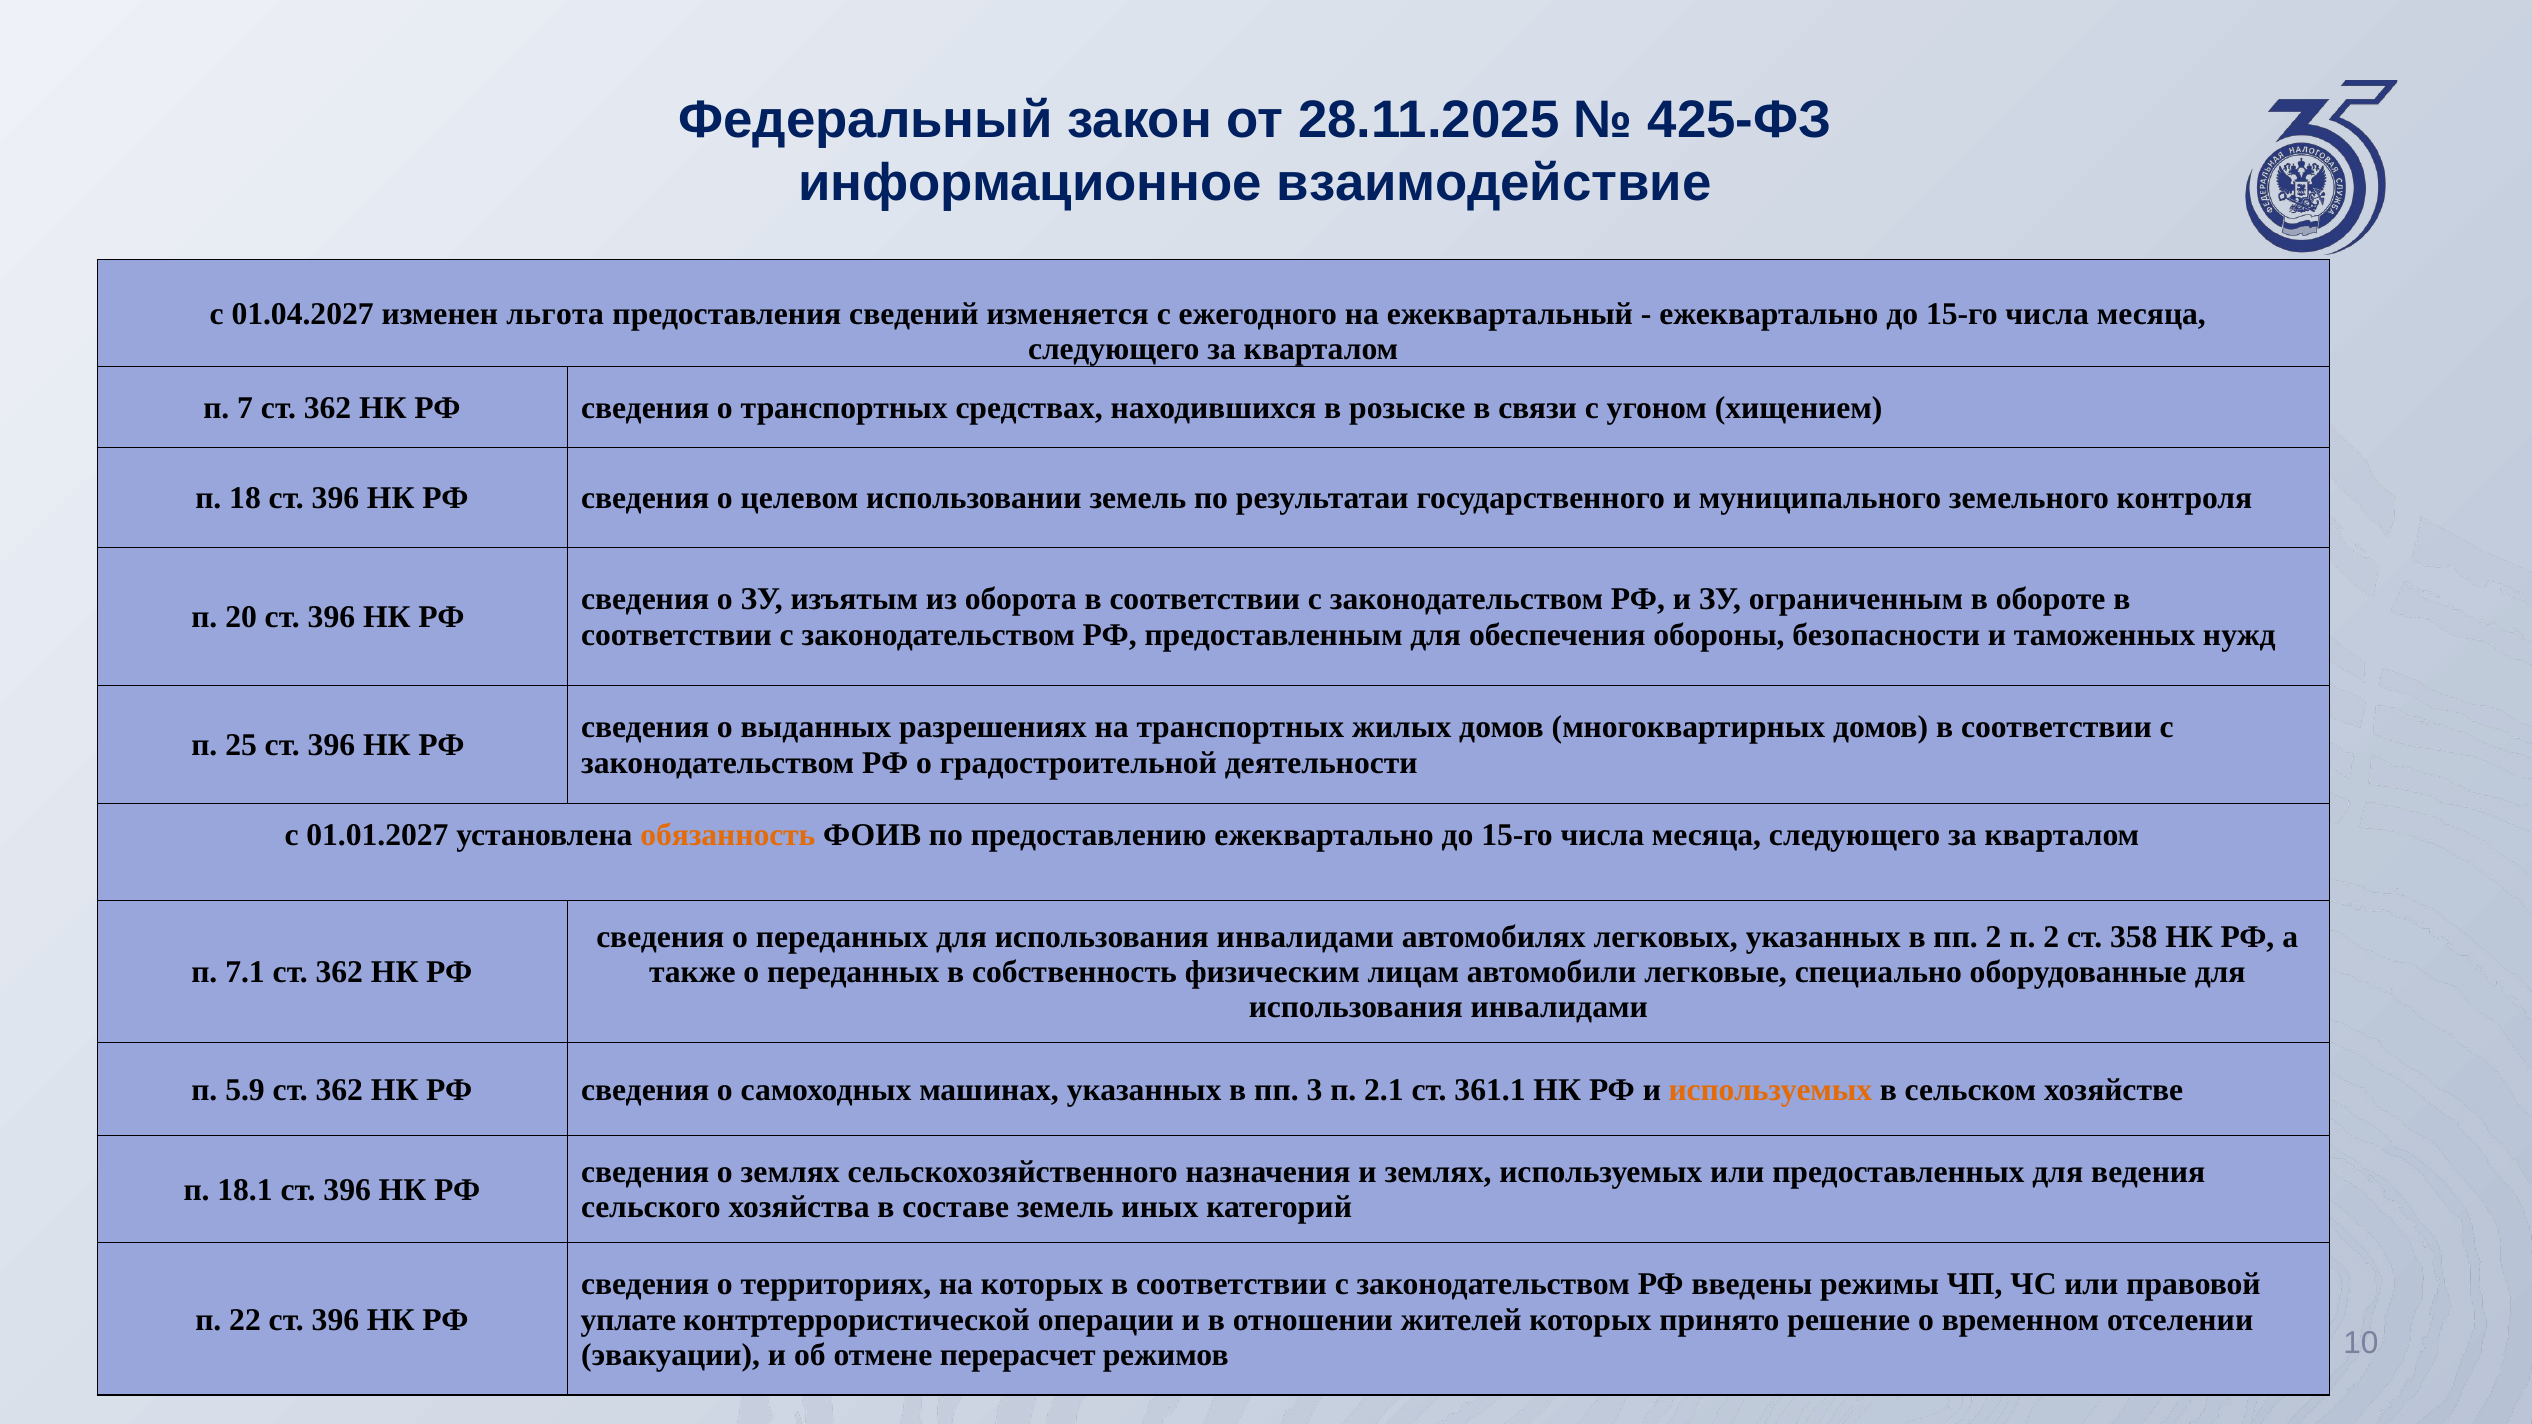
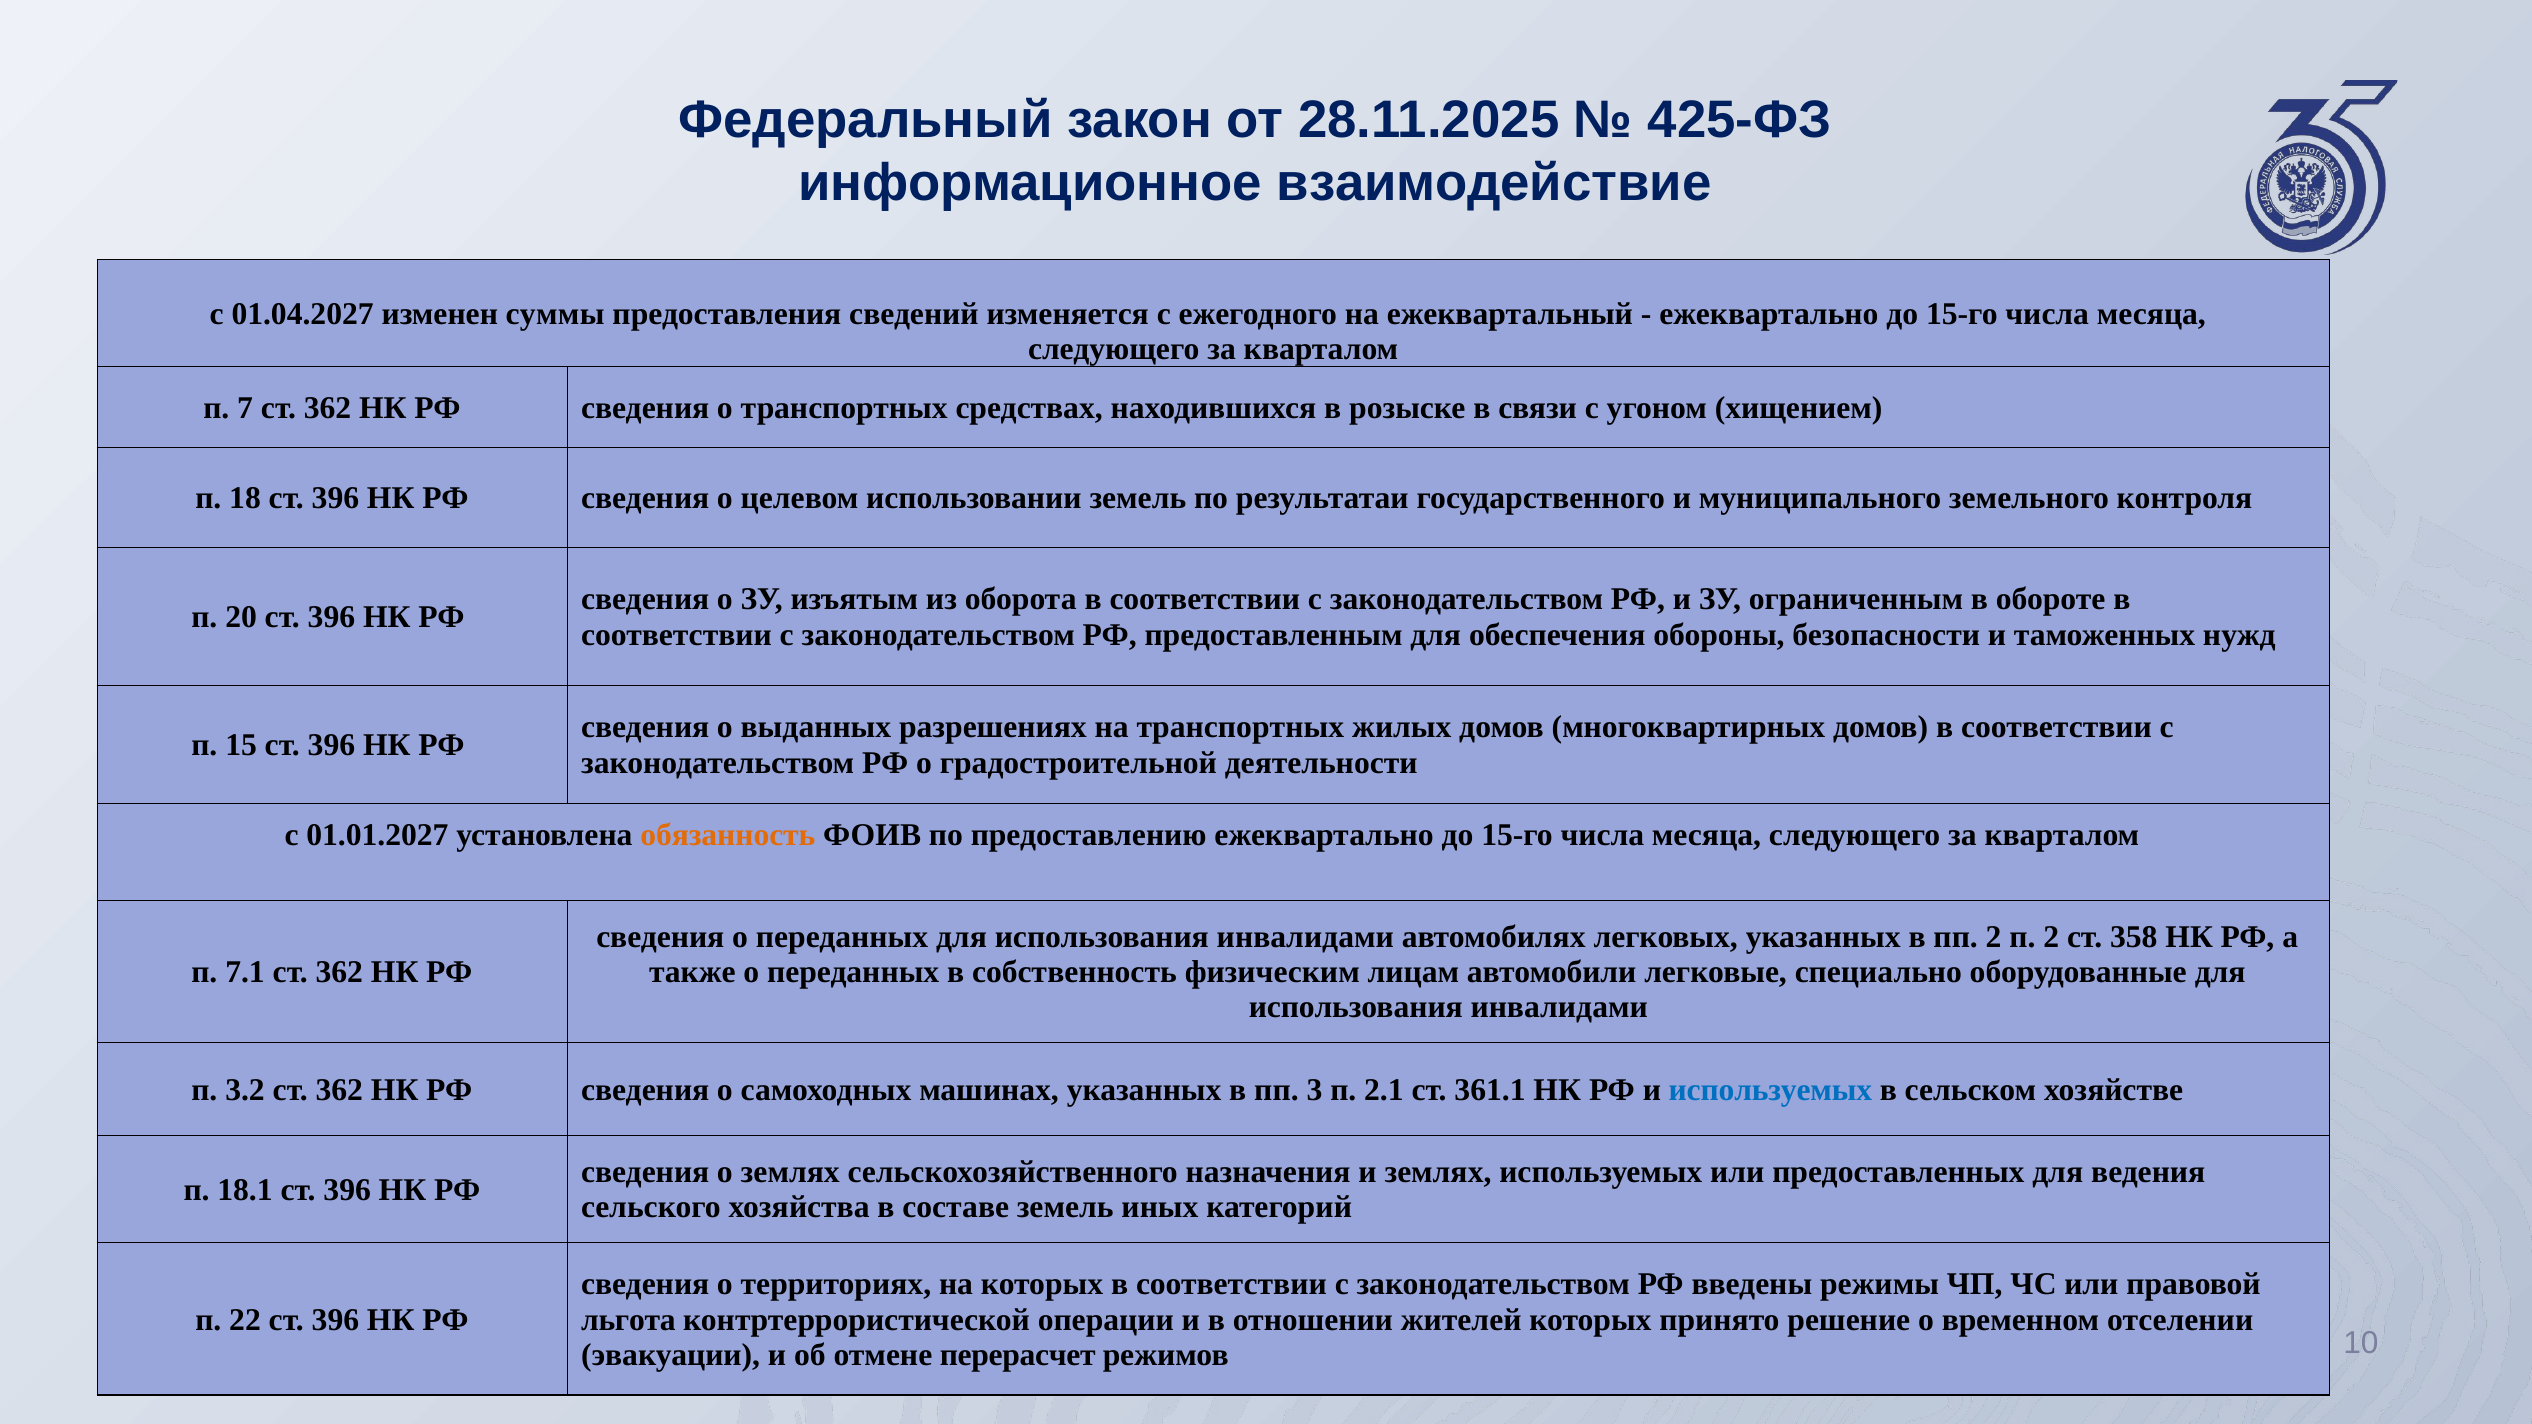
льгота: льгота -> суммы
25: 25 -> 15
5.9: 5.9 -> 3.2
используемых at (1770, 1090) colour: orange -> blue
уплате: уплате -> льгота
